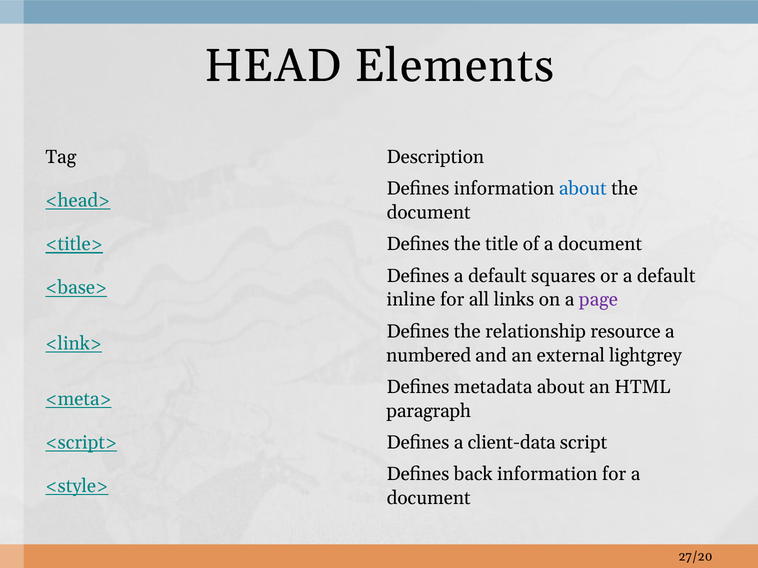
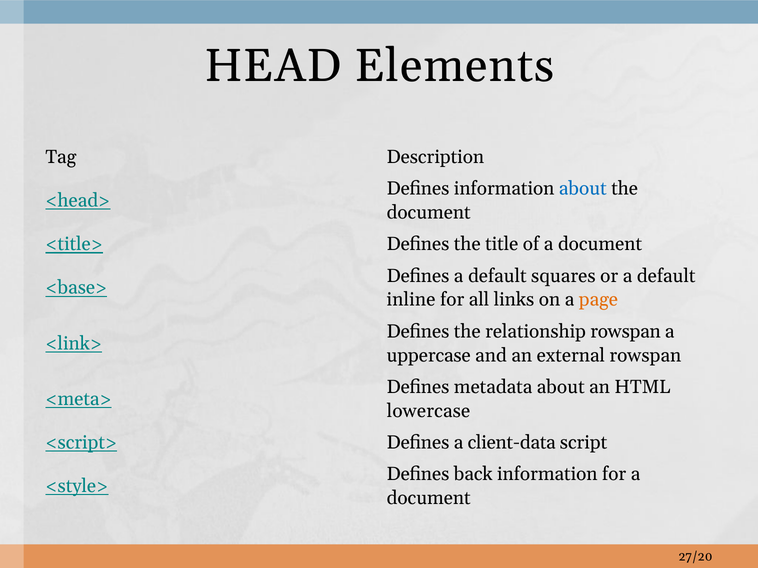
page colour: purple -> orange
relationship resource: resource -> rowspan
numbered: numbered -> uppercase
external lightgrey: lightgrey -> rowspan
paragraph: paragraph -> lowercase
